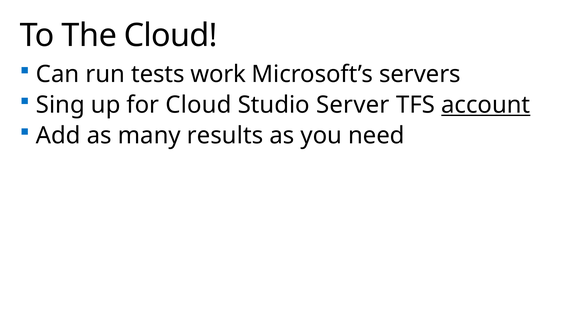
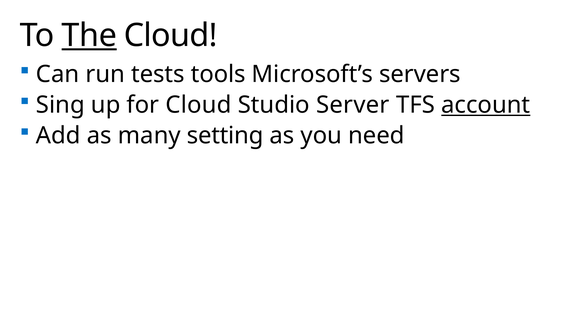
The underline: none -> present
work: work -> tools
results: results -> setting
